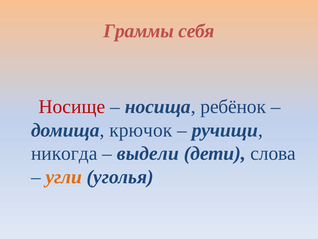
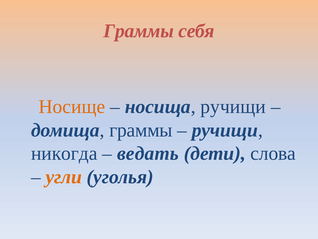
Носище colour: red -> orange
носища ребёнок: ребёнок -> ручищи
домища крючок: крючок -> граммы
выдели: выдели -> ведать
